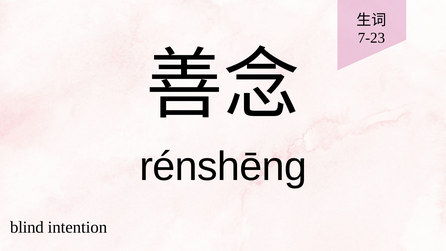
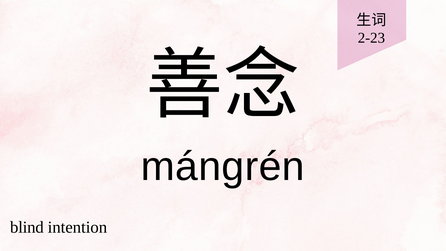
7-23: 7-23 -> 2-23
rénshēng: rénshēng -> mángrén
